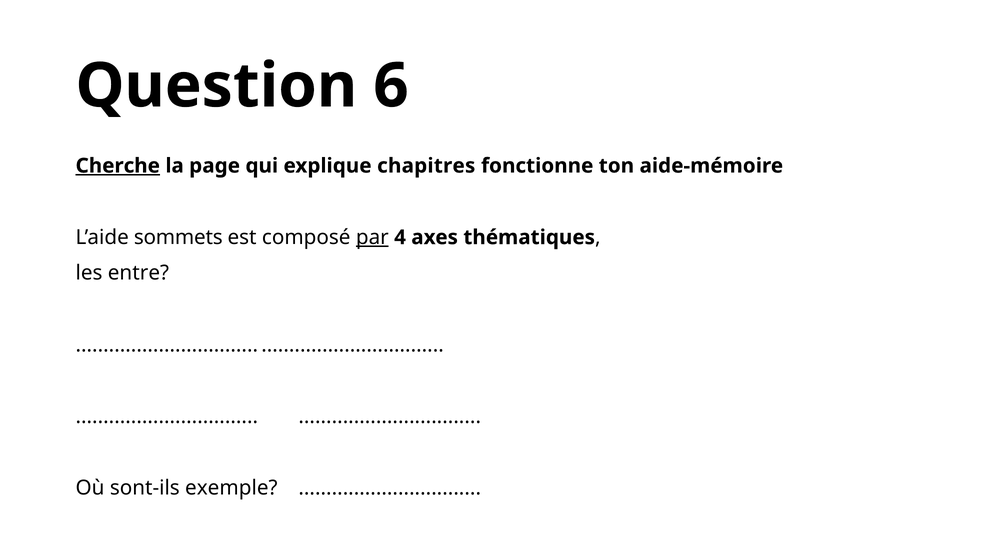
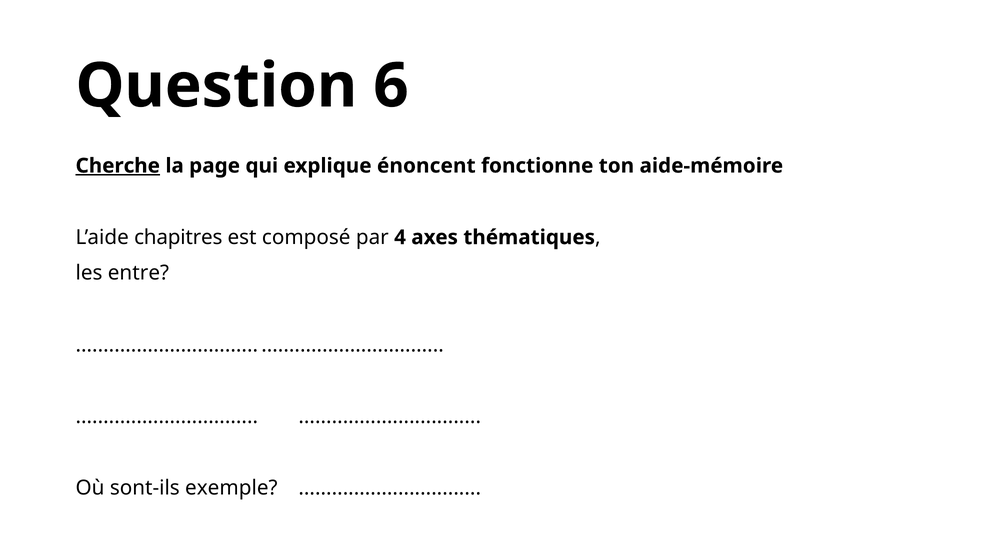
chapitres: chapitres -> énoncent
sommets: sommets -> chapitres
par underline: present -> none
